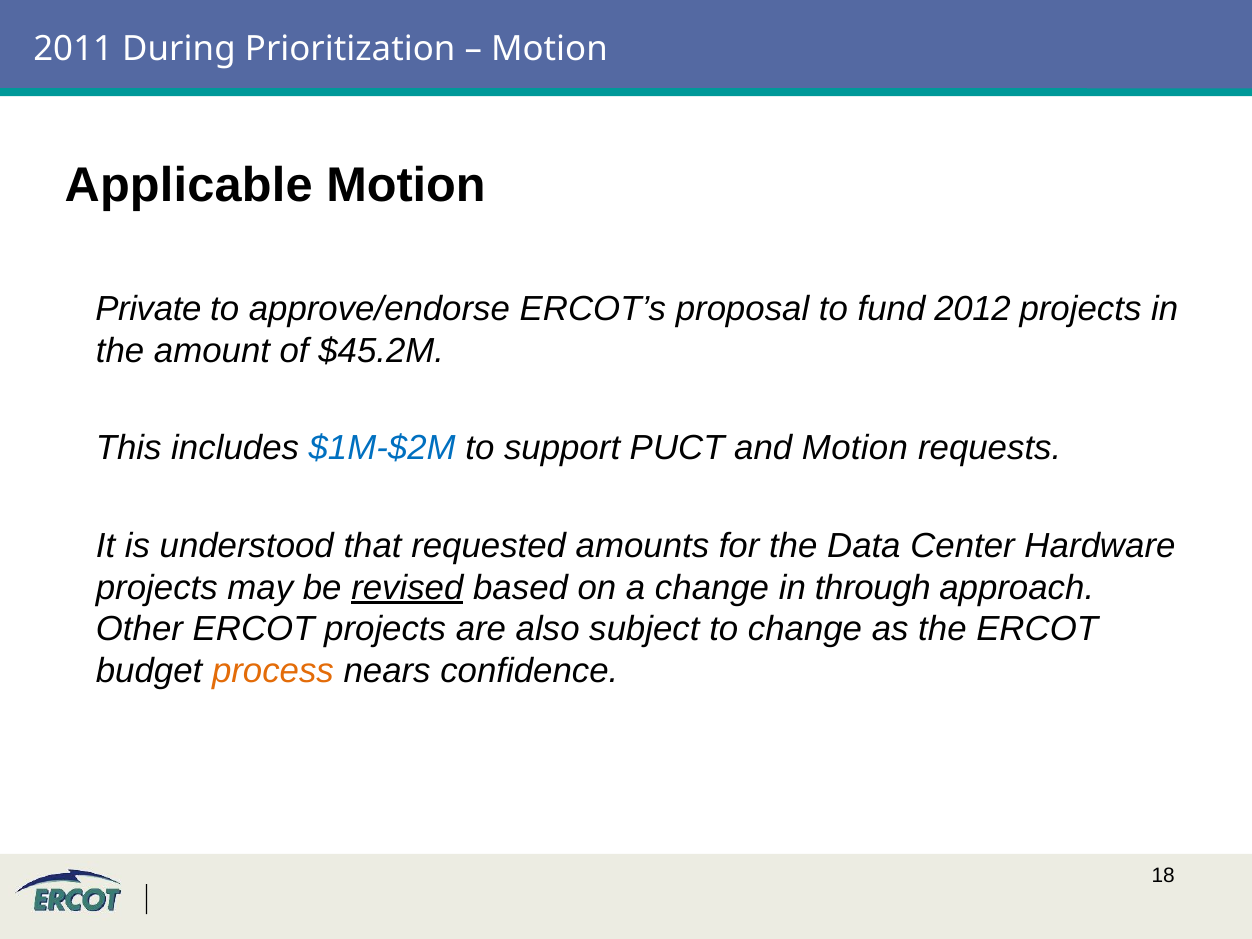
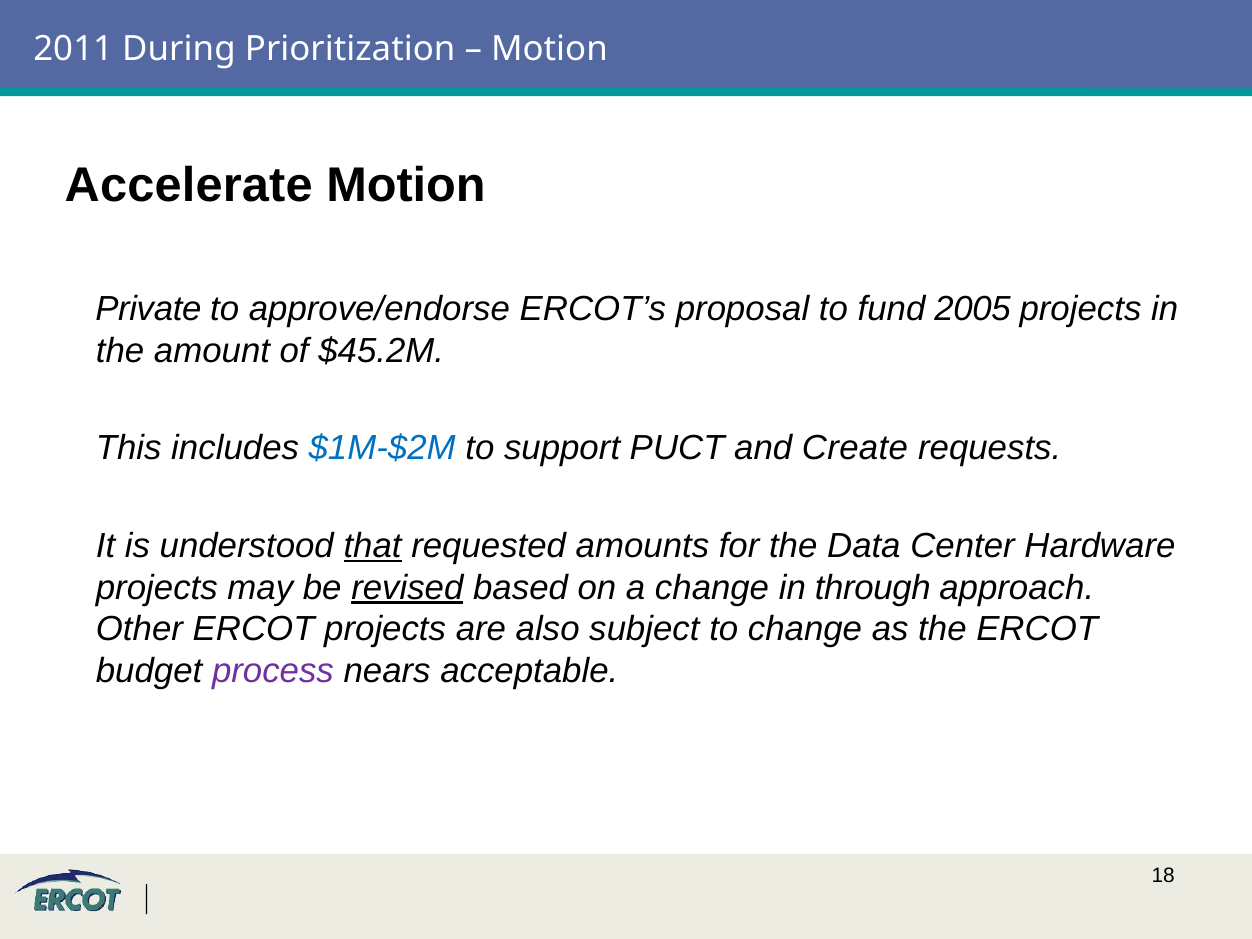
Applicable: Applicable -> Accelerate
2012: 2012 -> 2005
and Motion: Motion -> Create
that underline: none -> present
process colour: orange -> purple
confidence: confidence -> acceptable
